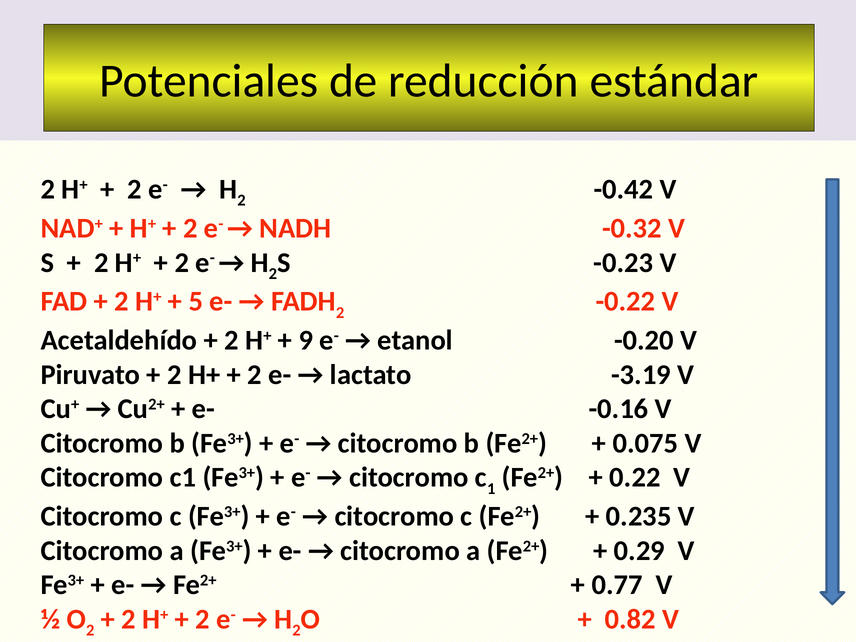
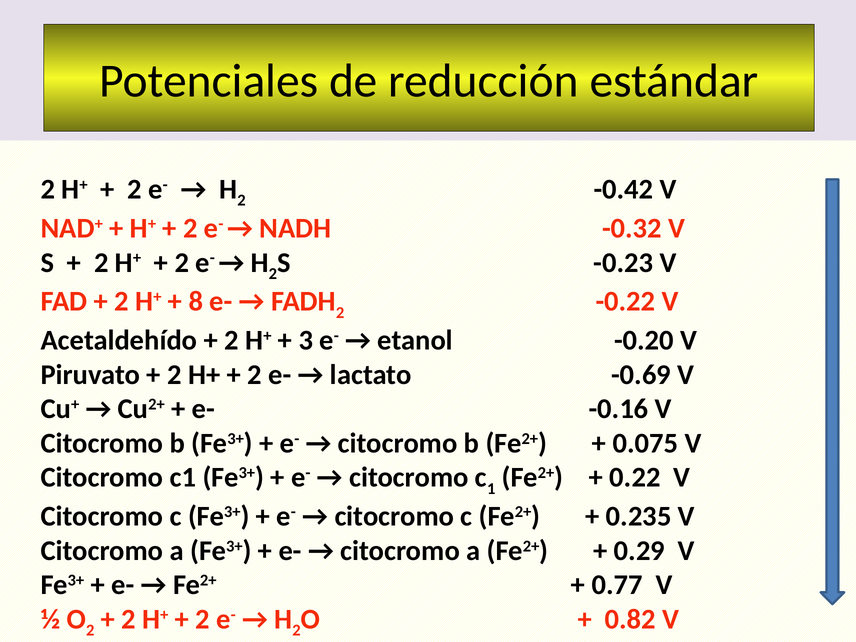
5: 5 -> 8
9: 9 -> 3
-3.19: -3.19 -> -0.69
